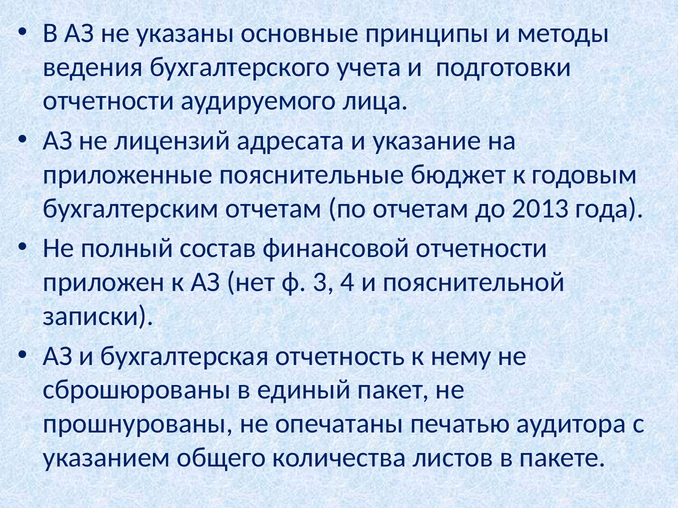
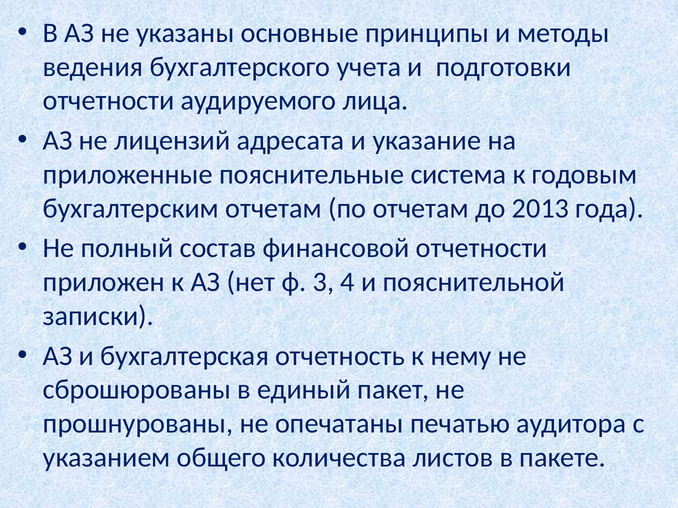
бюджет: бюджет -> система
